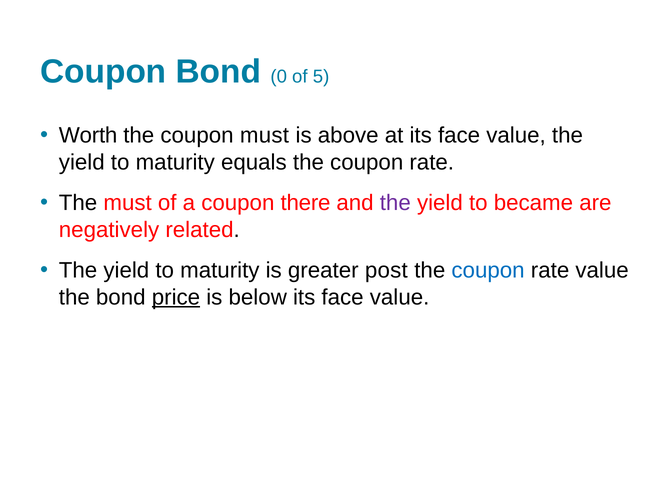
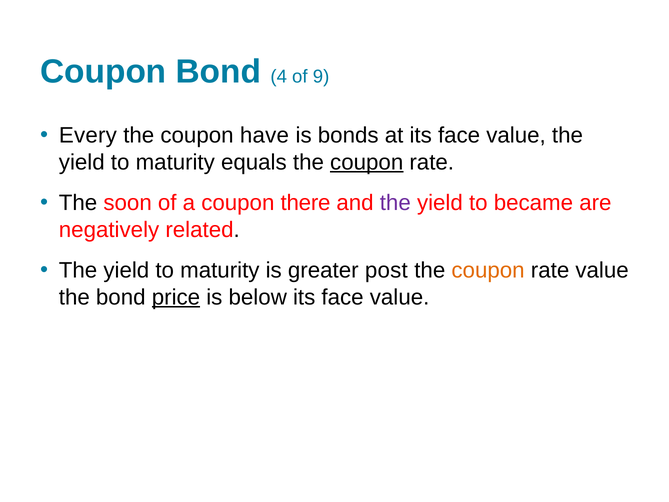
0: 0 -> 4
5: 5 -> 9
Worth: Worth -> Every
coupon must: must -> have
above: above -> bonds
coupon at (367, 162) underline: none -> present
The must: must -> soon
coupon at (488, 270) colour: blue -> orange
